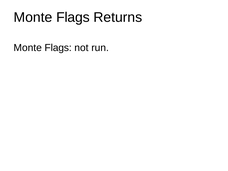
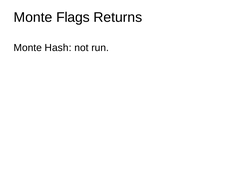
Flags at (58, 48): Flags -> Hash
